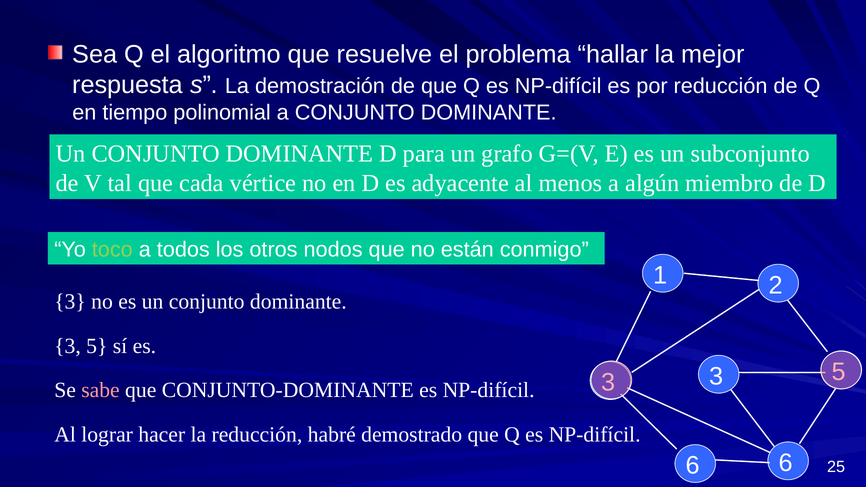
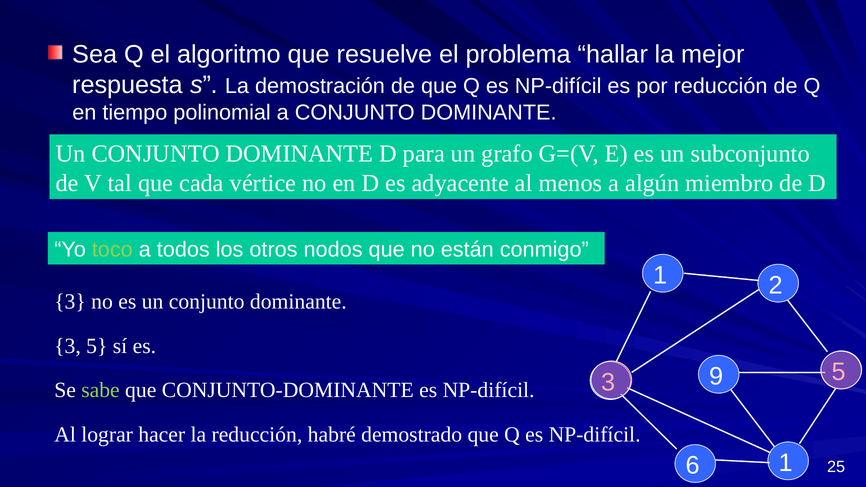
3 at (716, 376): 3 -> 9
sabe colour: pink -> light green
6 6: 6 -> 1
